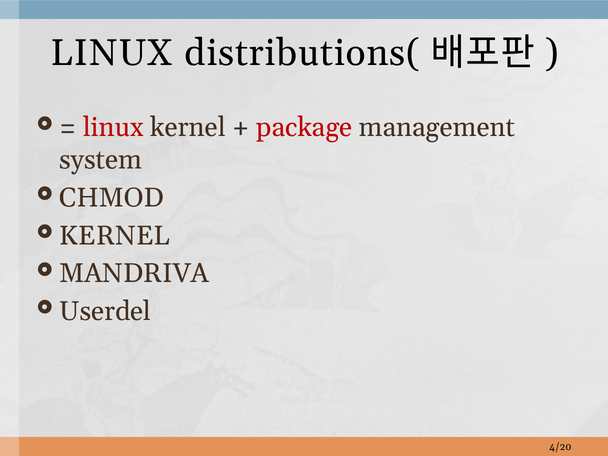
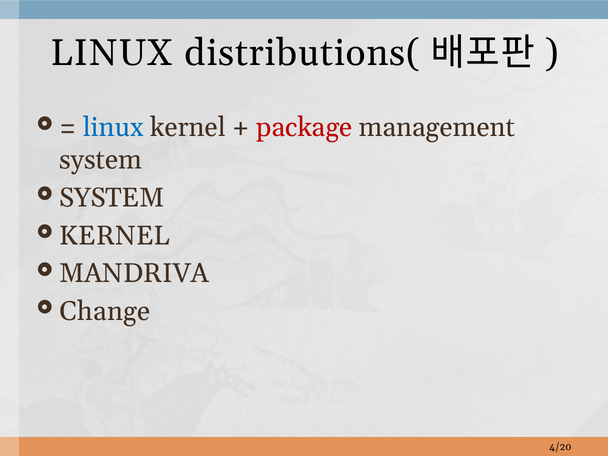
linux at (113, 127) colour: red -> blue
CHMOD at (112, 198): CHMOD -> SYSTEM
Userdel: Userdel -> Change
